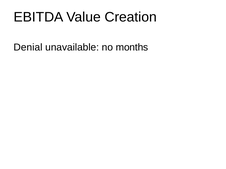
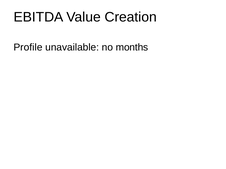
Denial: Denial -> Profile
